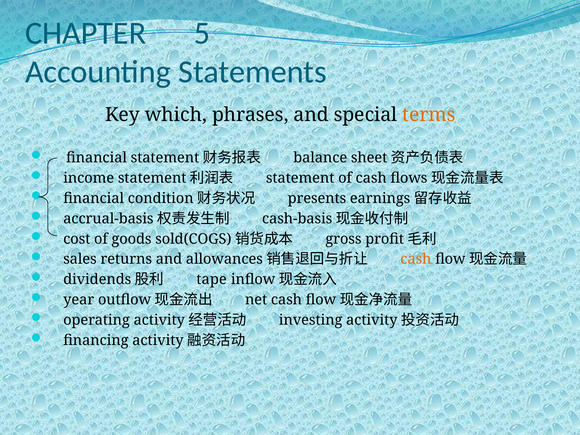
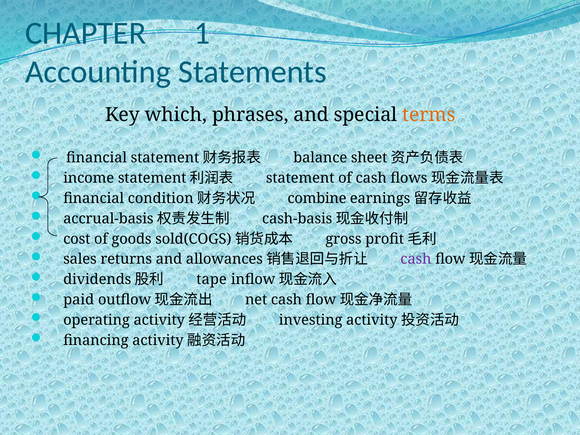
5: 5 -> 1
presents: presents -> combine
cash at (416, 259) colour: orange -> purple
year: year -> paid
